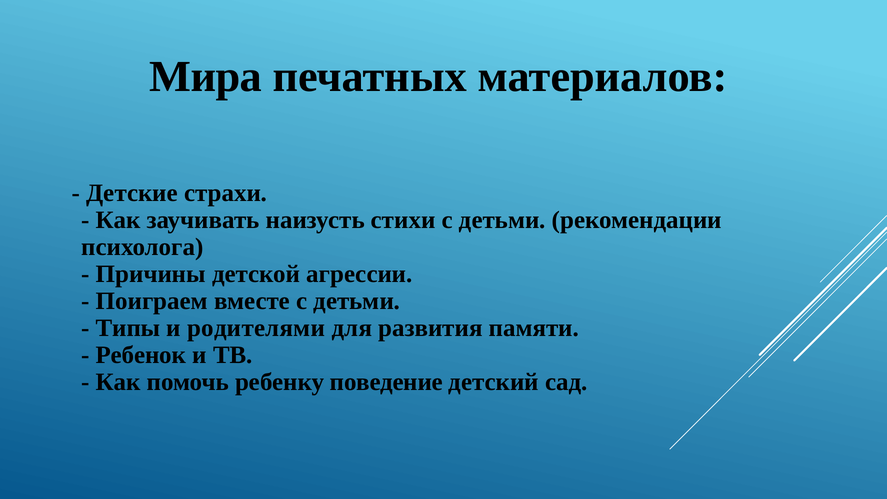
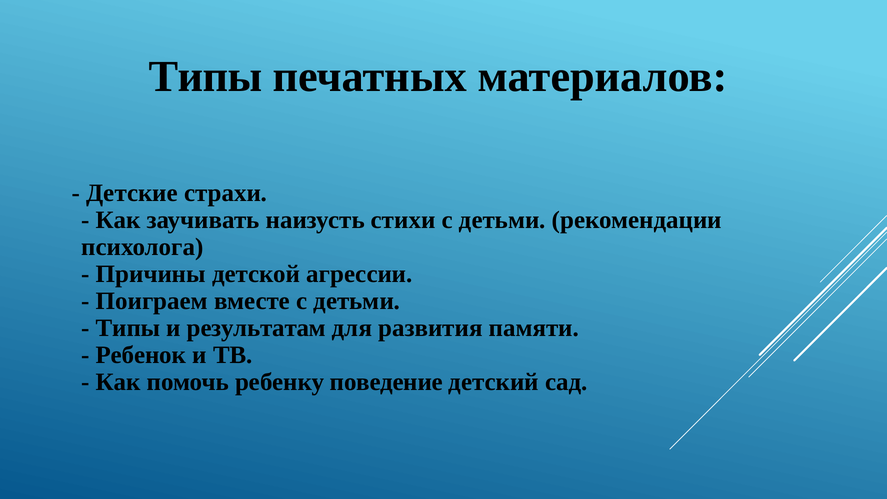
Мира at (206, 76): Мира -> Типы
родителями: родителями -> результатам
